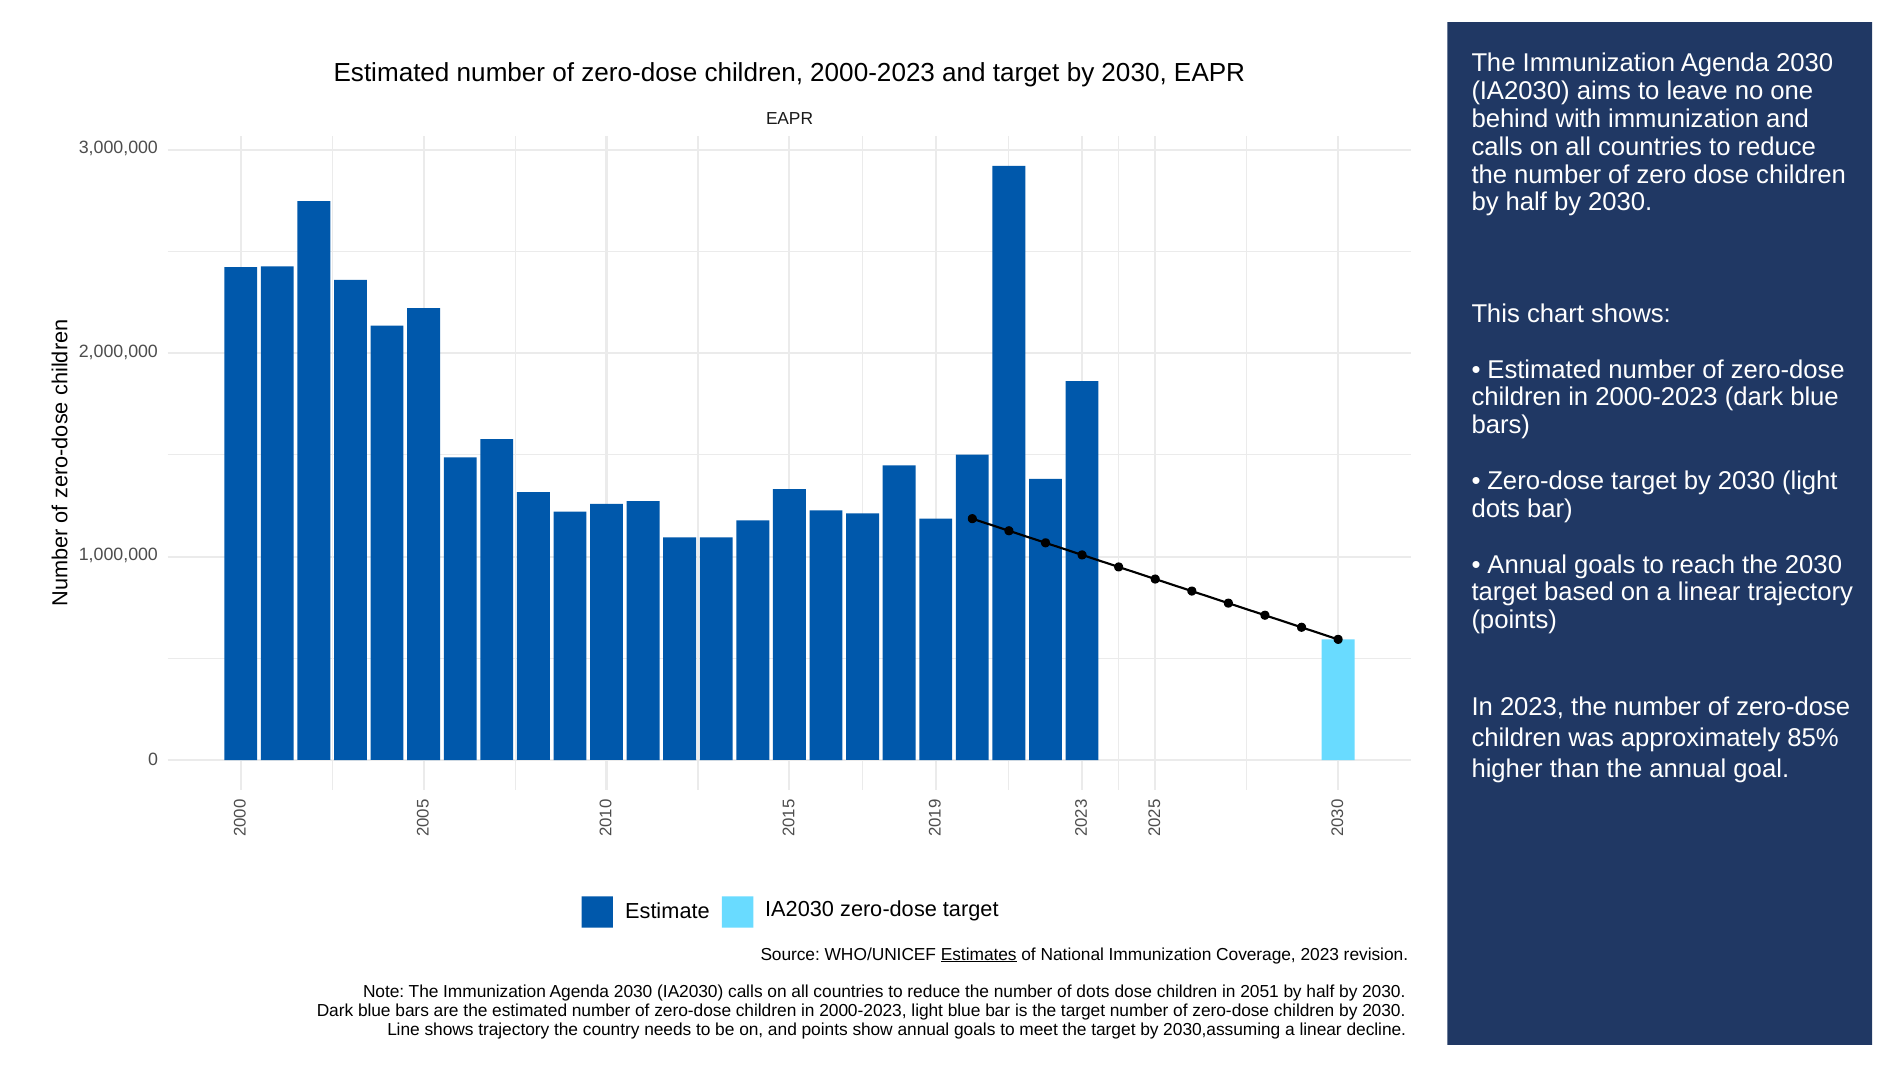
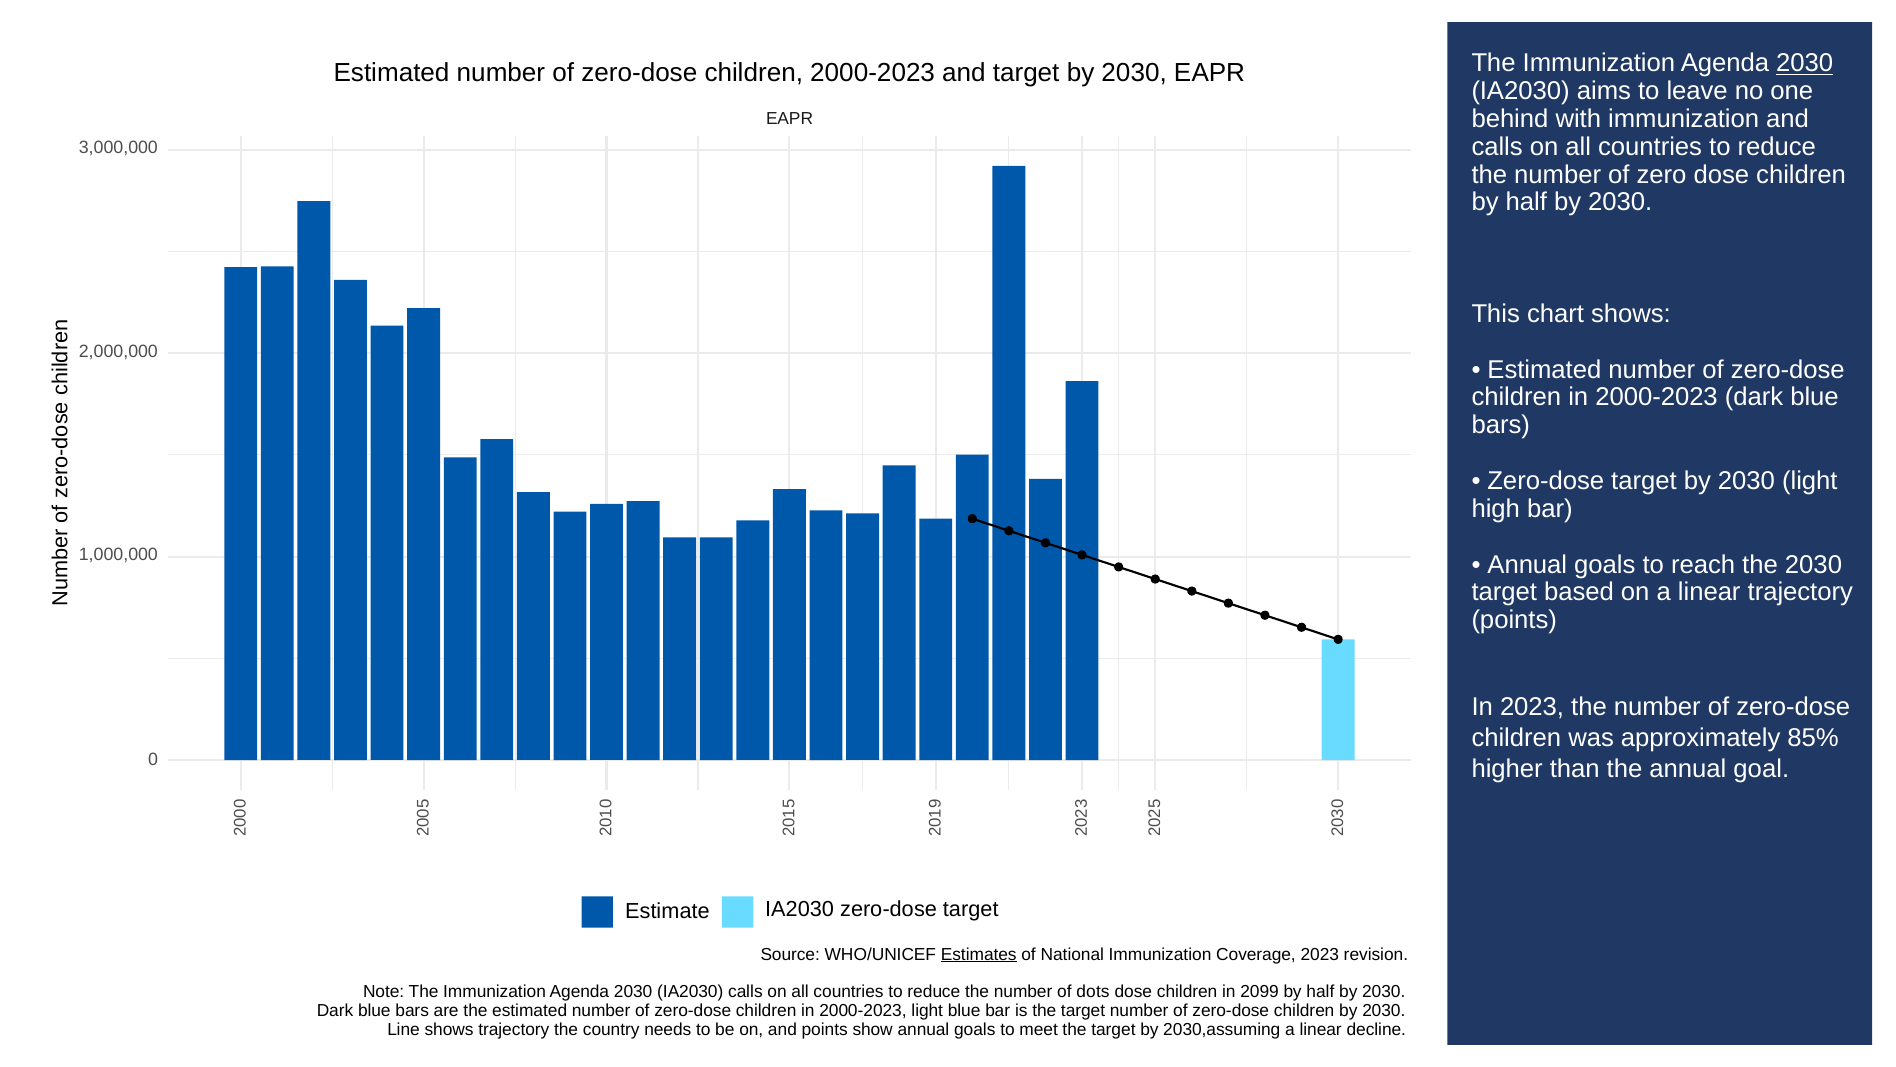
2030 at (1805, 63) underline: none -> present
dots at (1496, 509): dots -> high
2051: 2051 -> 2099
